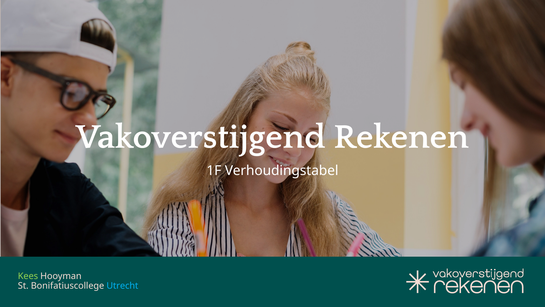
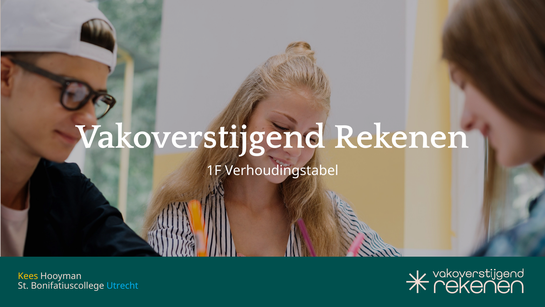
Kees colour: light green -> yellow
